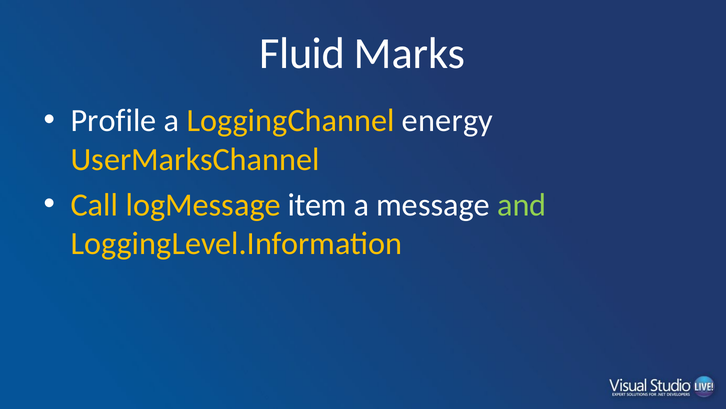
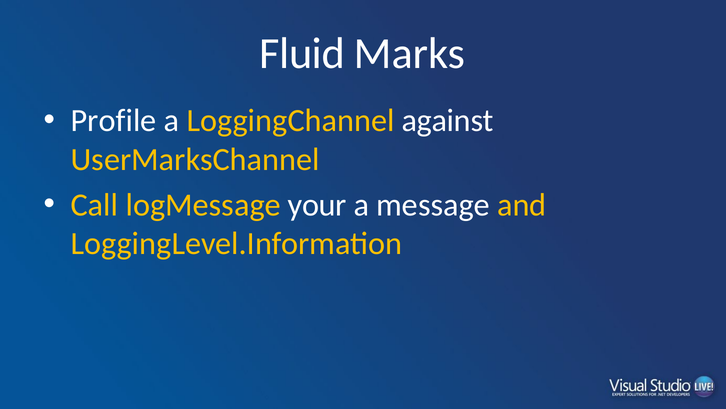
energy: energy -> against
item: item -> your
and colour: light green -> yellow
